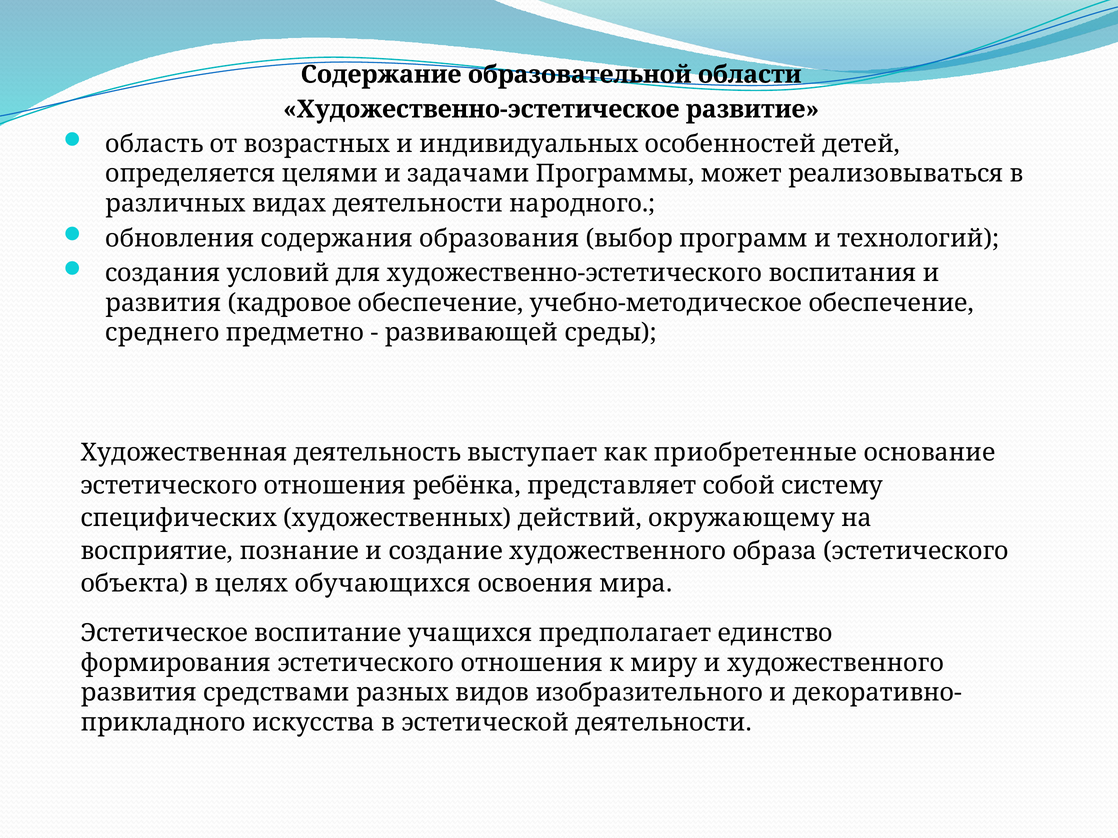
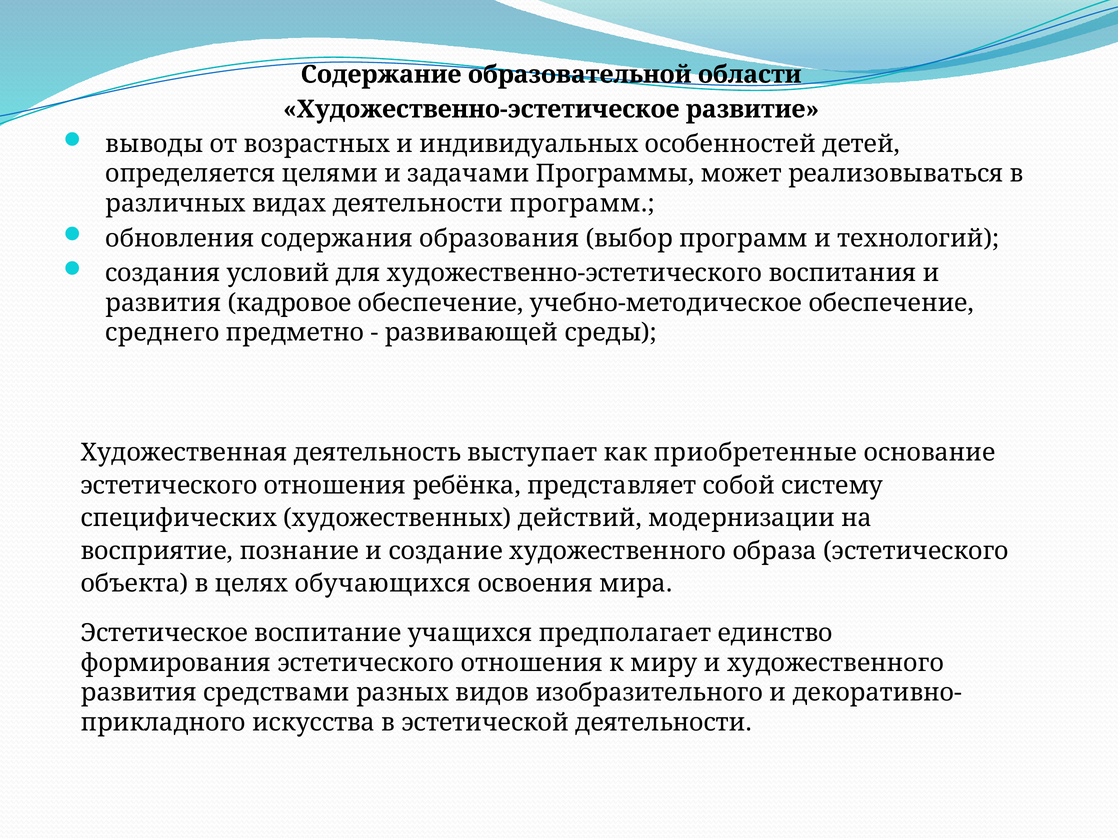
область: область -> выводы
деятельности народного: народного -> программ
окружающему: окружающему -> модернизации
